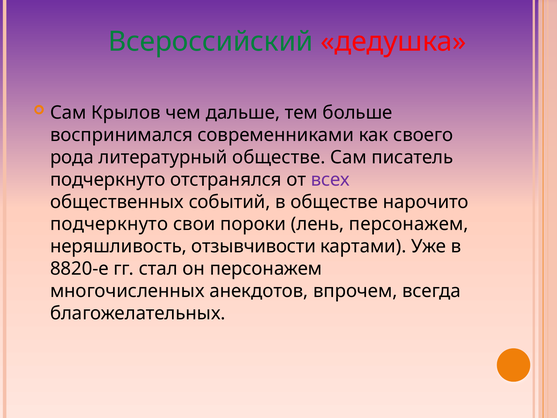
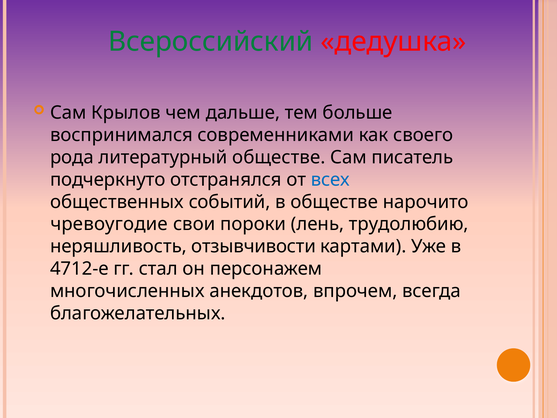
всех colour: purple -> blue
подчеркнуто at (109, 224): подчеркнуто -> чревоугодие
лень персонажем: персонажем -> трудолюбию
8820-е: 8820-е -> 4712-е
